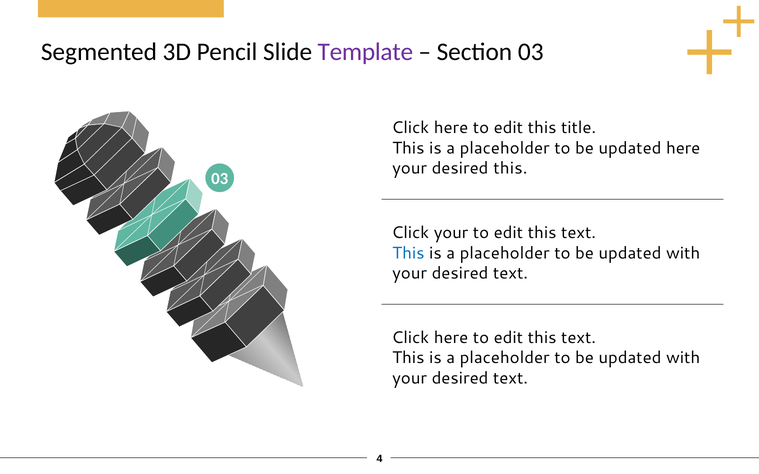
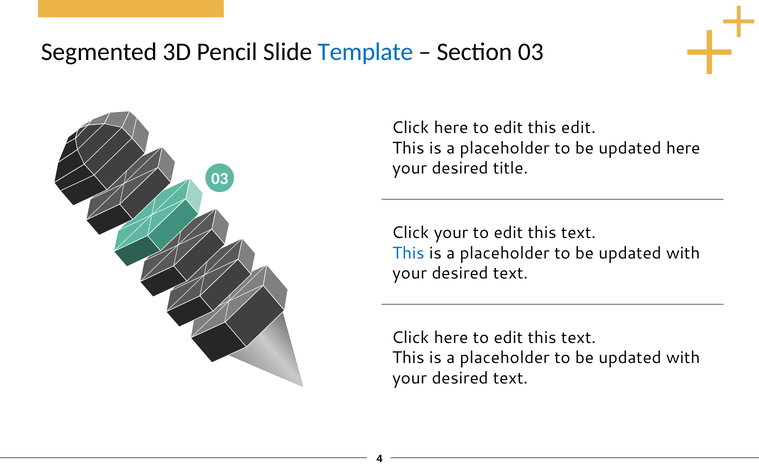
Template colour: purple -> blue
this title: title -> edit
desired this: this -> title
